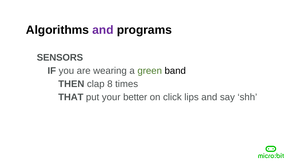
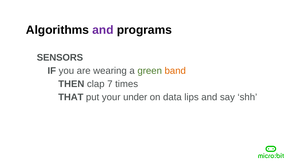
band colour: black -> orange
8: 8 -> 7
better: better -> under
click: click -> data
